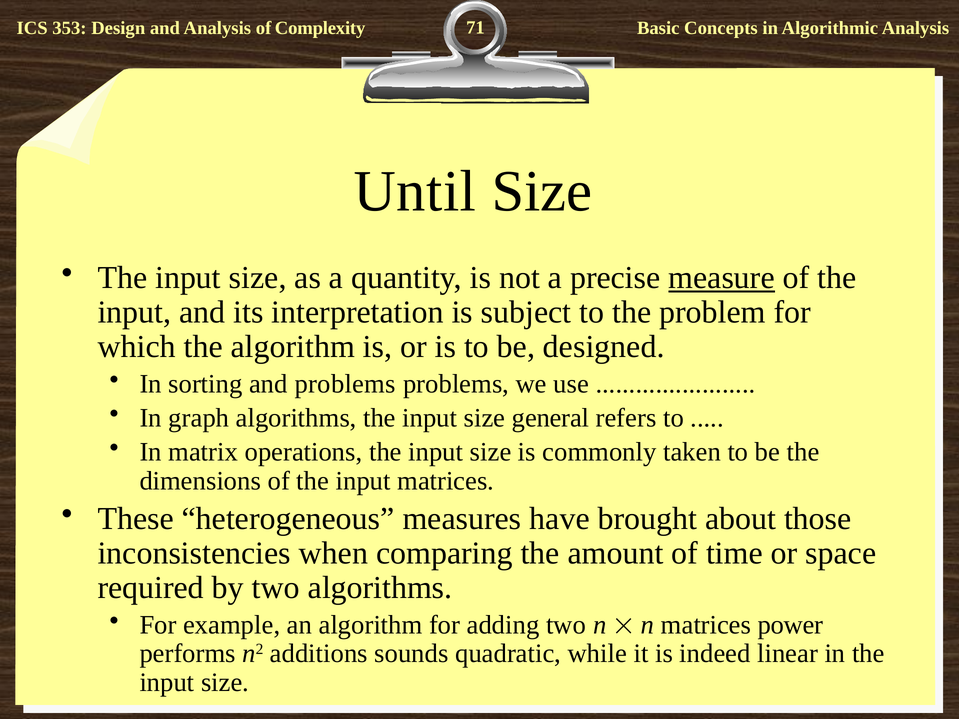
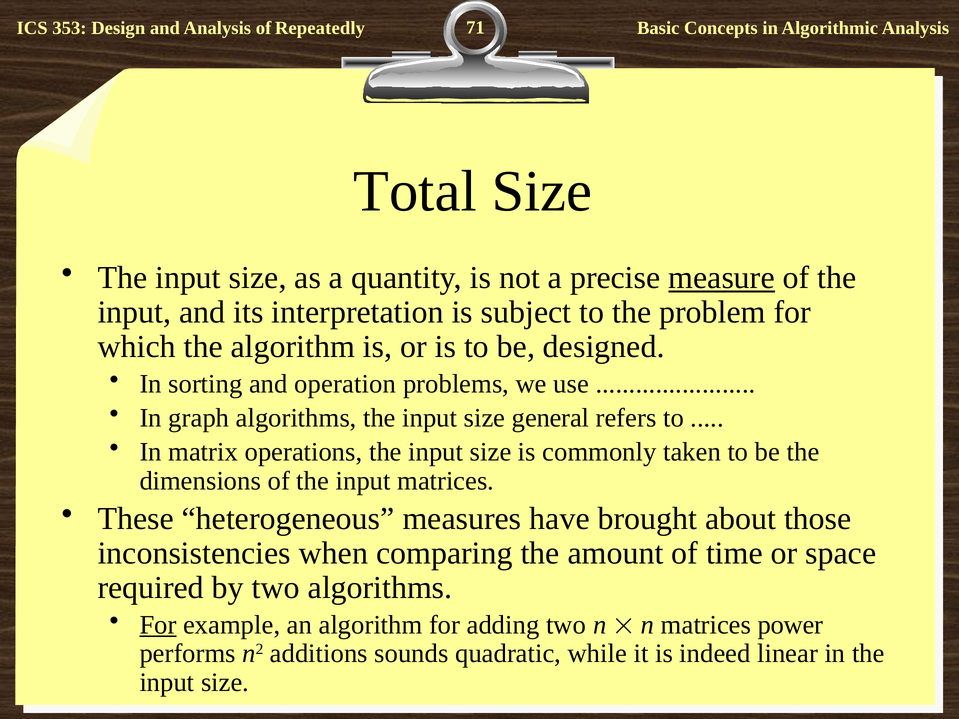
Complexity: Complexity -> Repeatedly
Until: Until -> Total
and problems: problems -> operation
For at (158, 625) underline: none -> present
